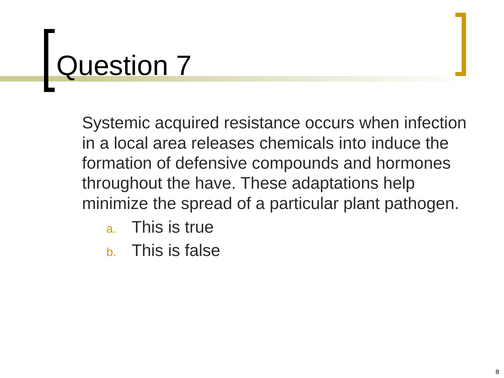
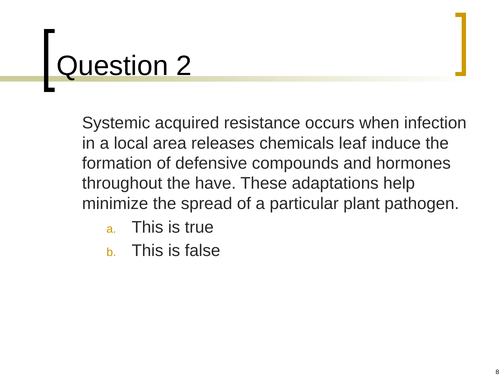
7: 7 -> 2
into: into -> leaf
